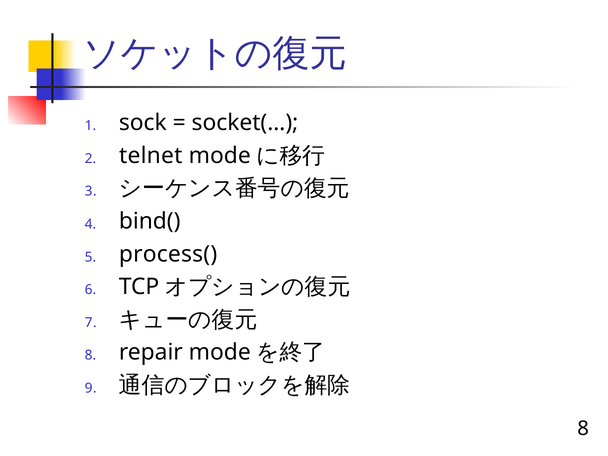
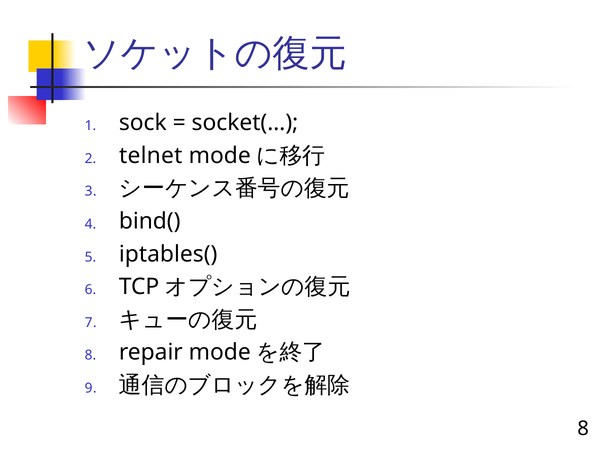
process(: process( -> iptables(
